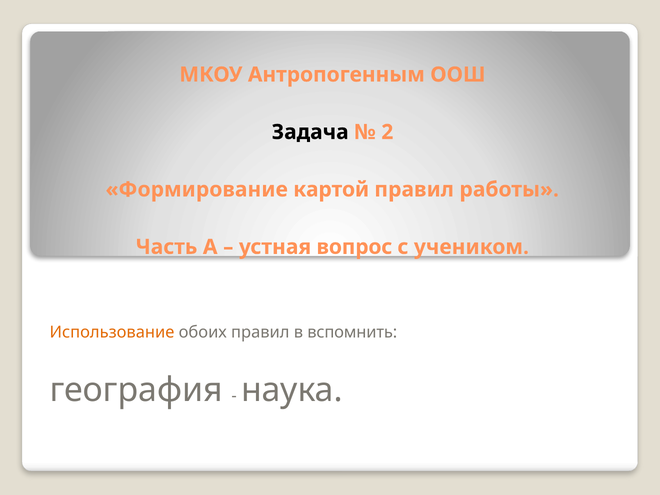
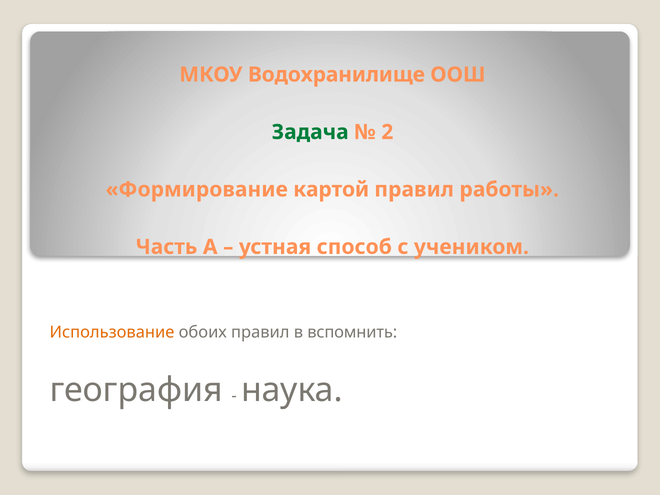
Антропогенным: Антропогенным -> Водохранилище
Задача colour: black -> green
вопрос: вопрос -> способ
